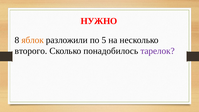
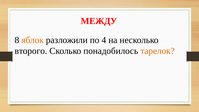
НУЖНО: НУЖНО -> МЕЖДУ
5: 5 -> 4
тарелок colour: purple -> orange
